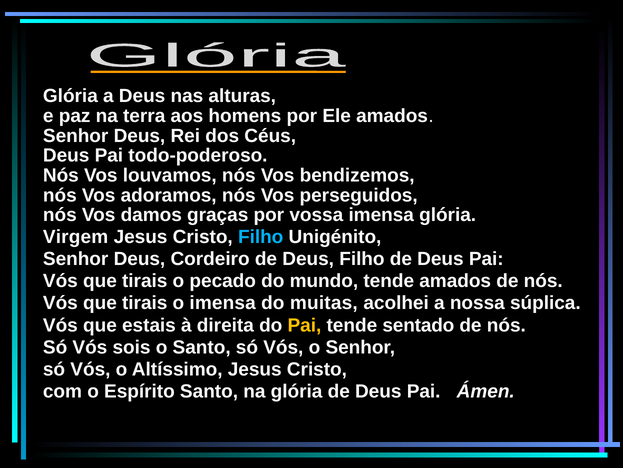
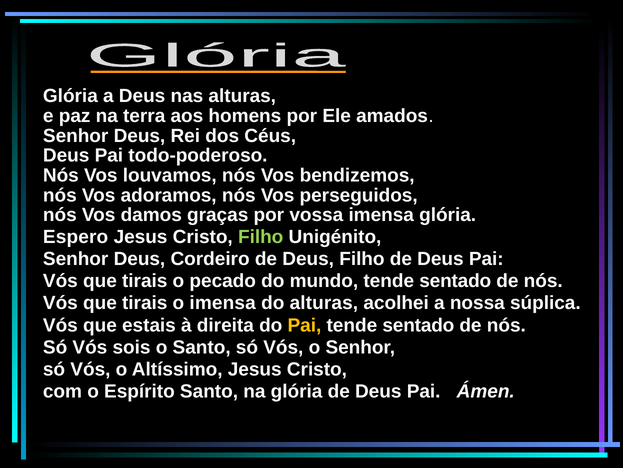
Virgem: Virgem -> Espero
Filho at (261, 236) colour: light blue -> light green
mundo tende amados: amados -> sentado
do muitas: muitas -> alturas
